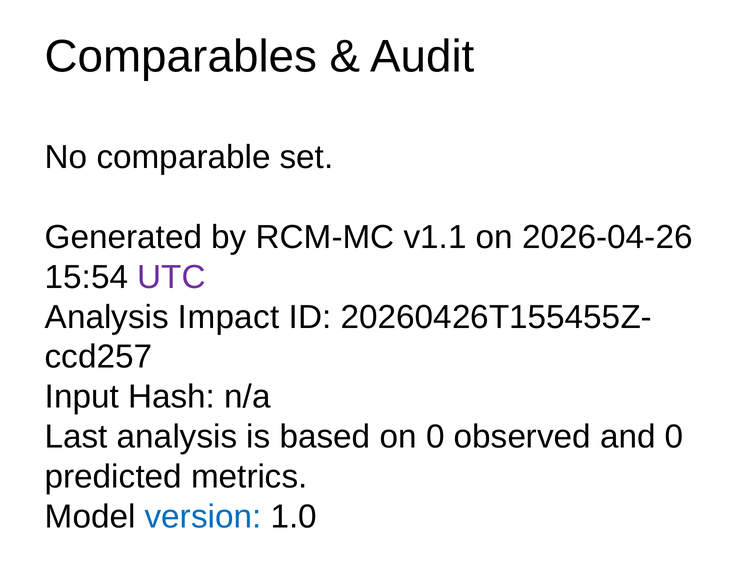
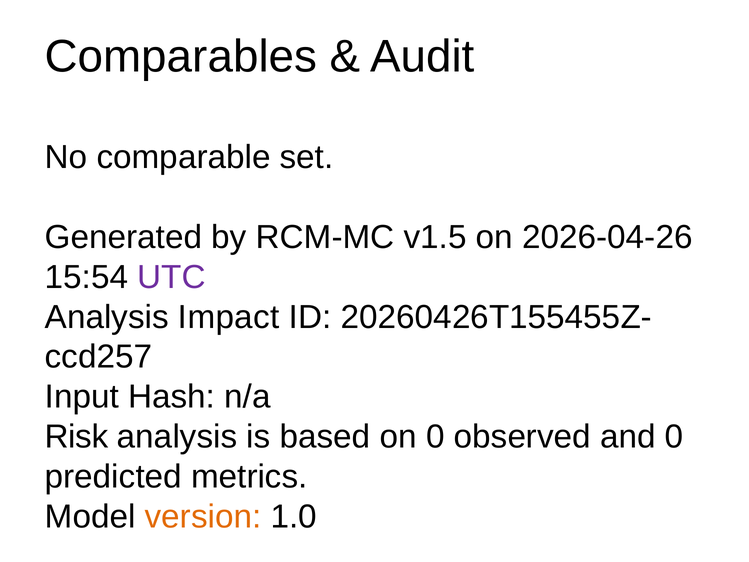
v1.1: v1.1 -> v1.5
Last: Last -> Risk
version colour: blue -> orange
